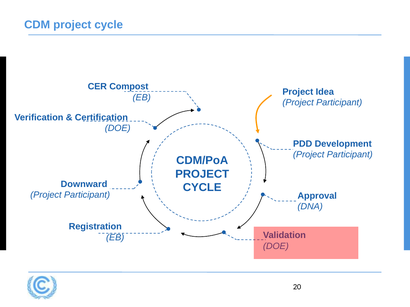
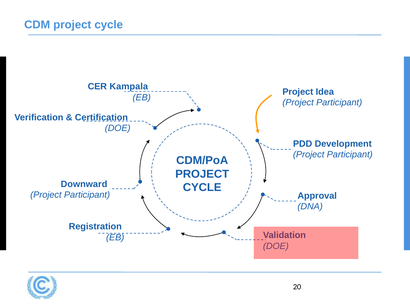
Compost: Compost -> Kampala
